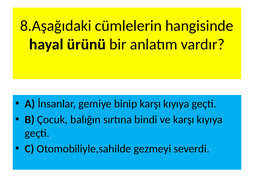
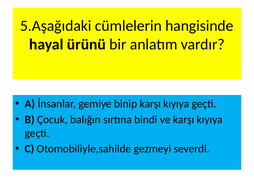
8.Aşağıdaki: 8.Aşağıdaki -> 5.Aşağıdaki
